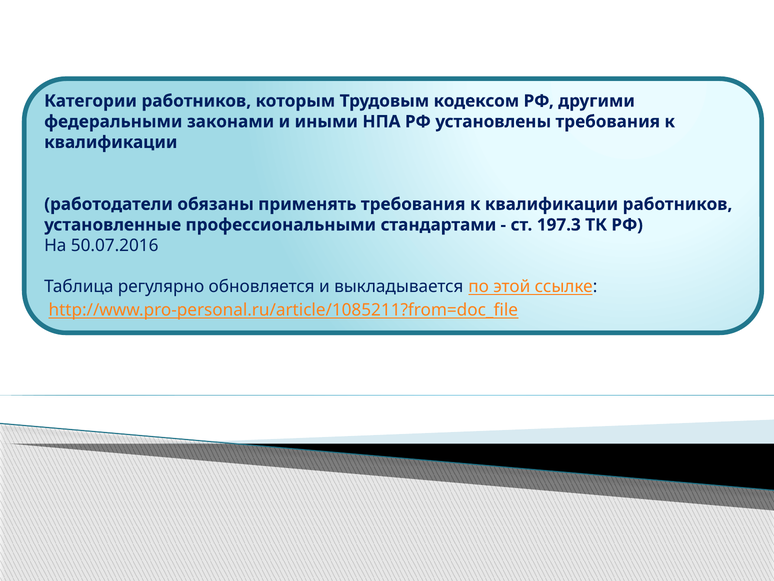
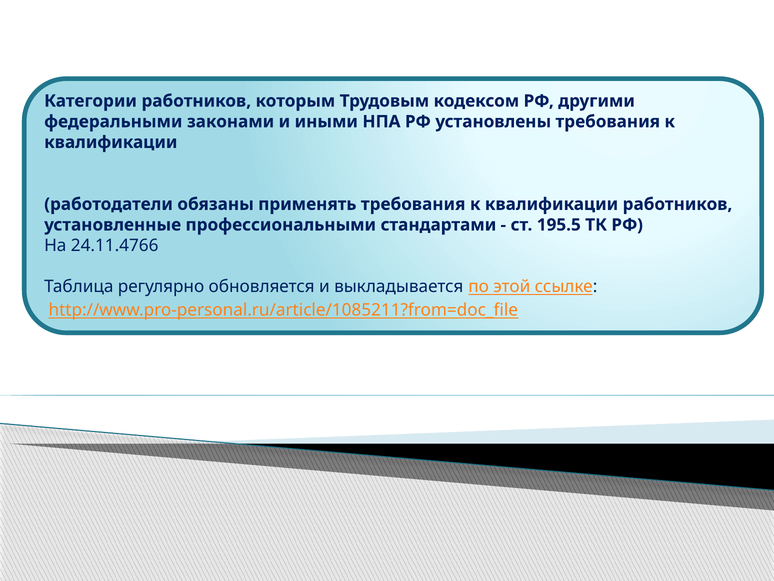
197.3: 197.3 -> 195.5
50.07.2016: 50.07.2016 -> 24.11.4766
